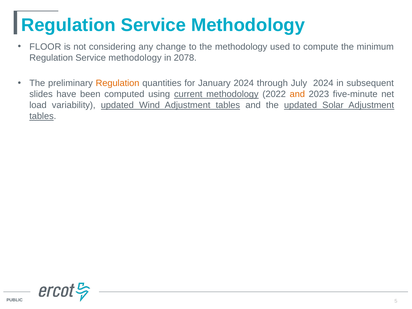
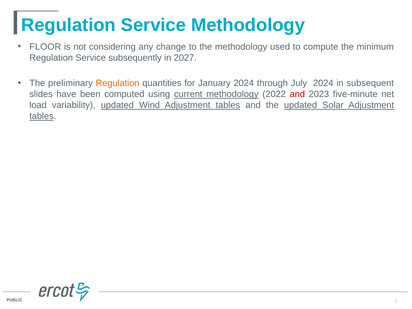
methodology at (135, 58): methodology -> subsequently
2078: 2078 -> 2027
and at (297, 94) colour: orange -> red
